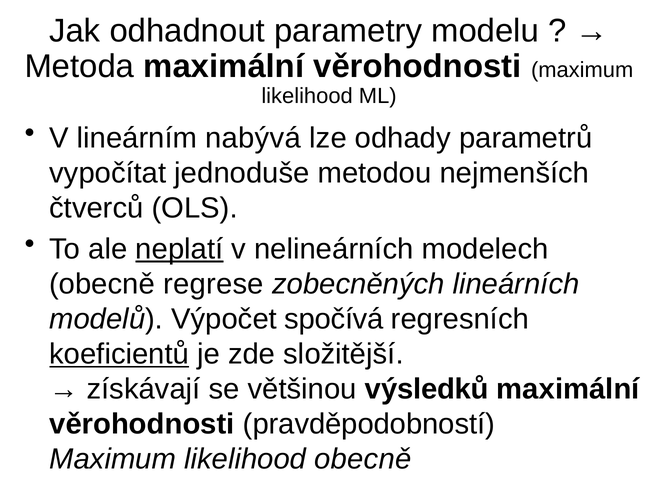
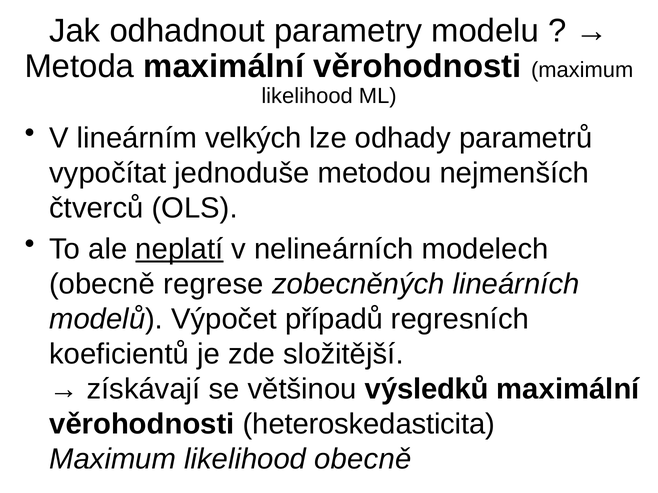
nabývá: nabývá -> velkých
spočívá: spočívá -> případů
koeficientů underline: present -> none
pravděpodobností: pravděpodobností -> heteroskedasticita
